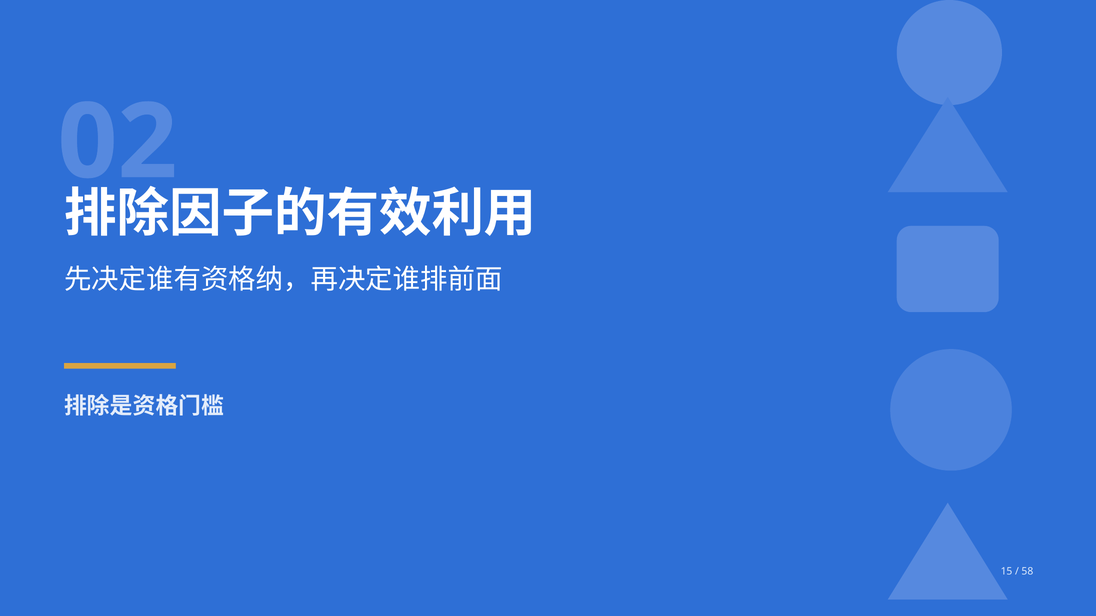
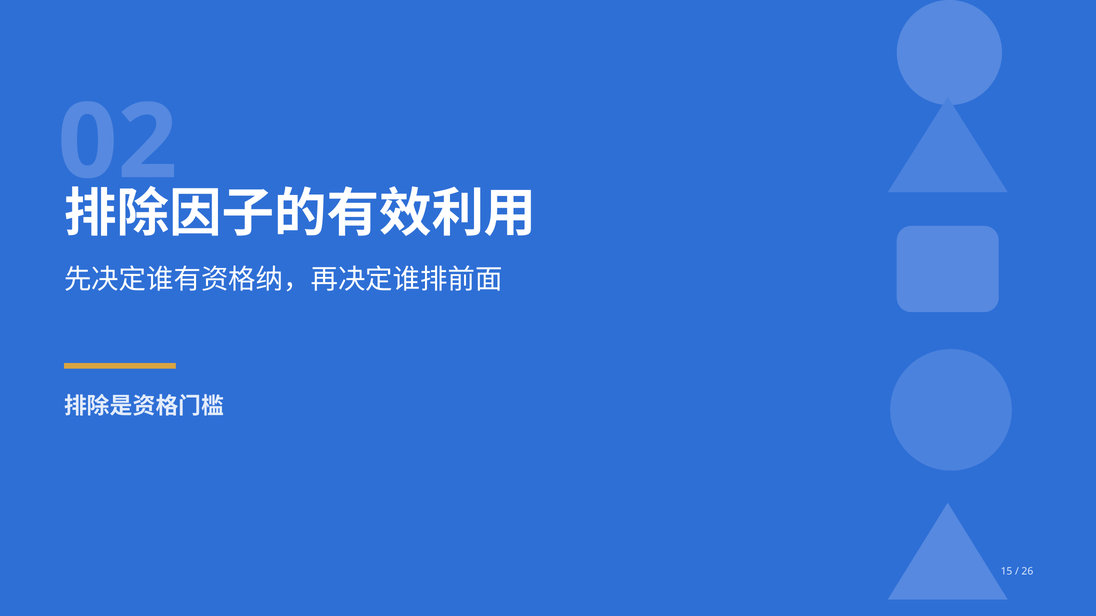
58: 58 -> 26
